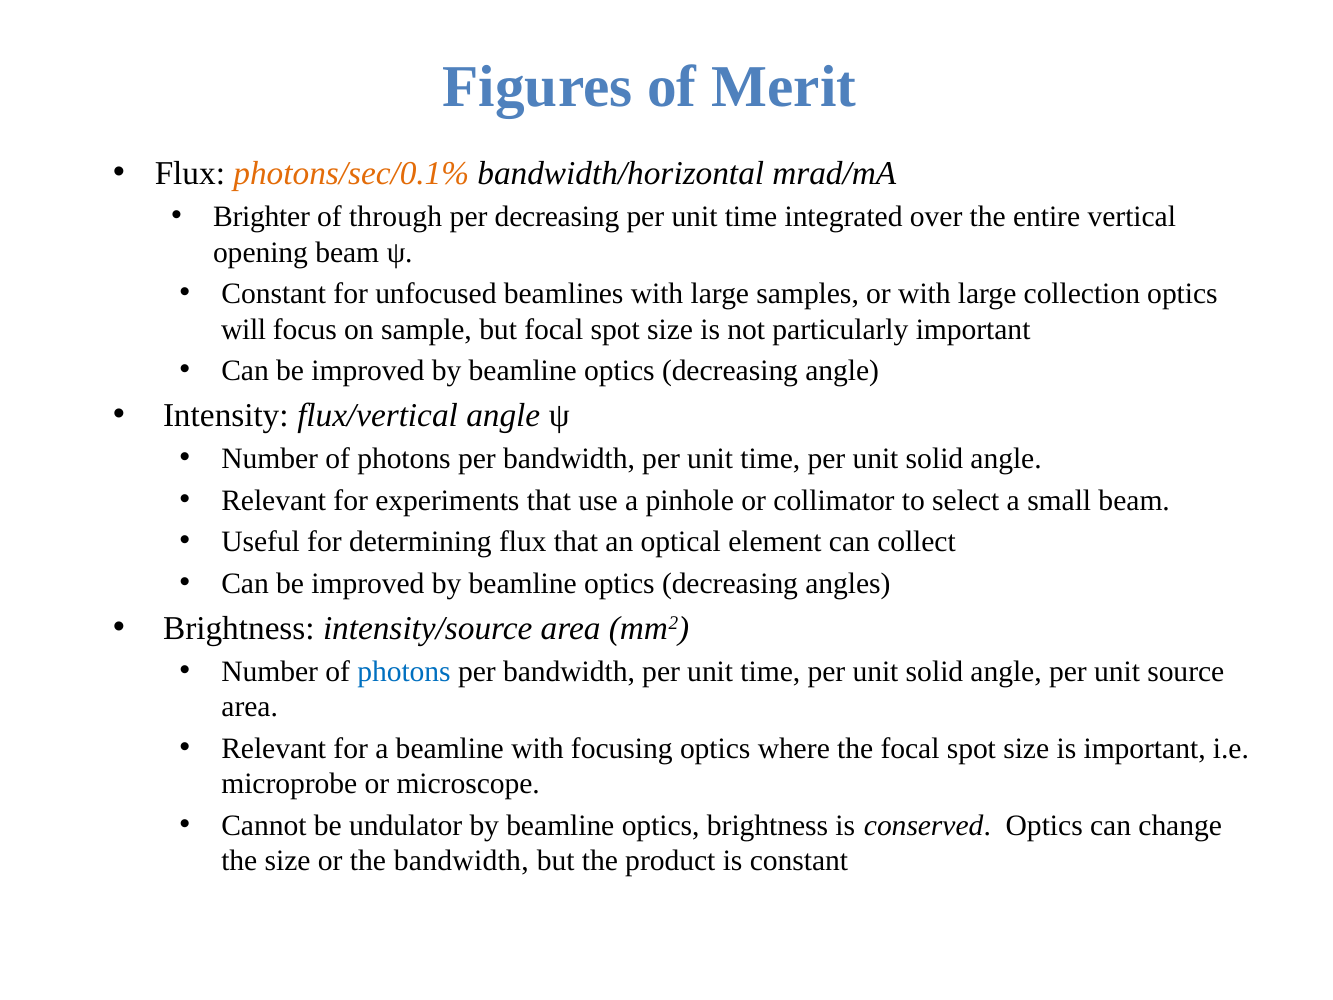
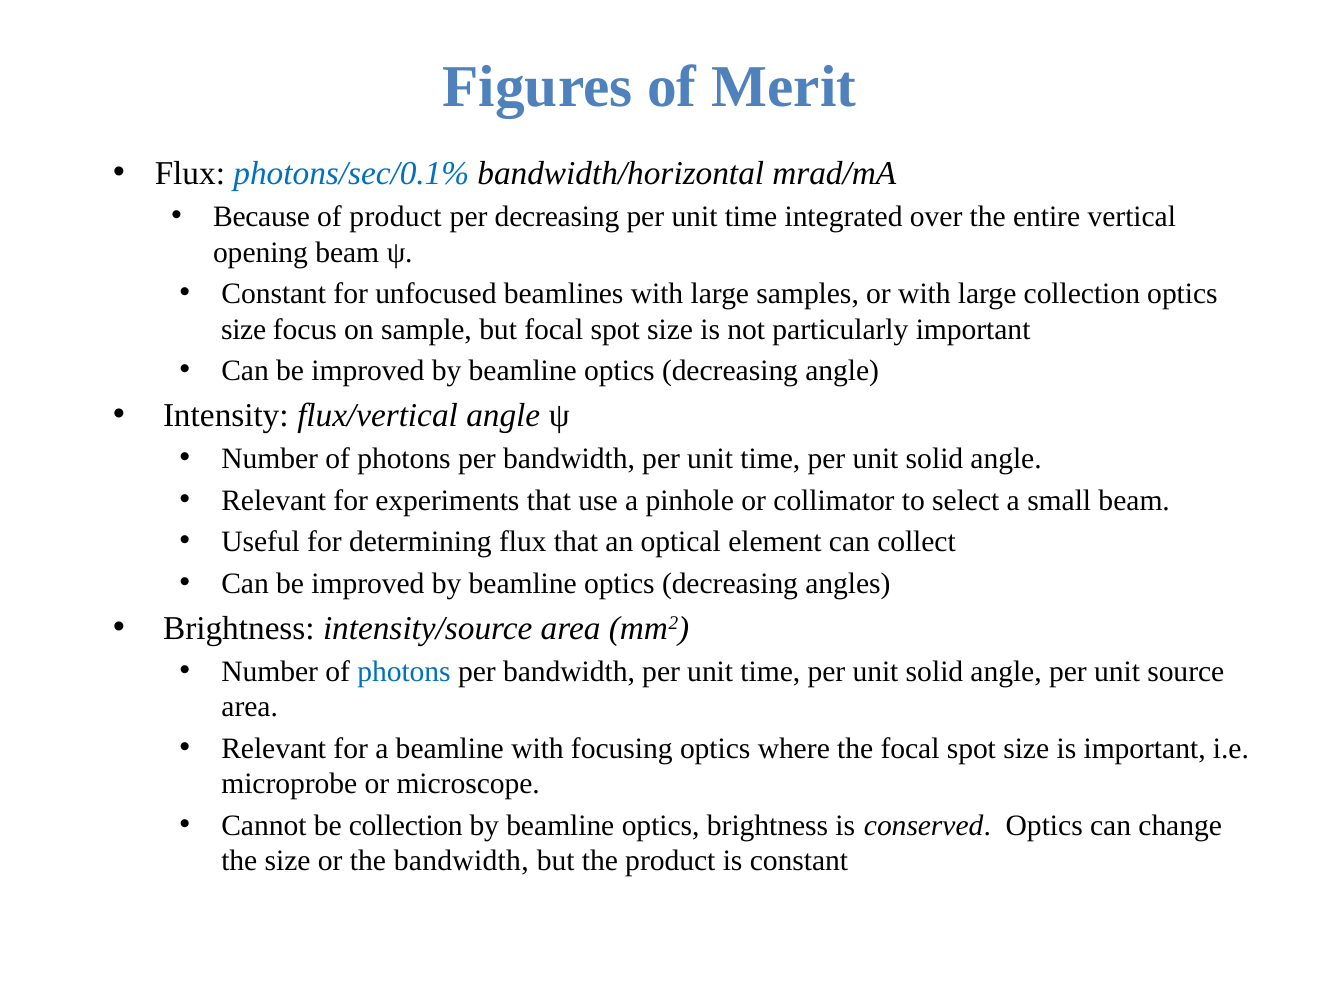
photons/sec/0.1% colour: orange -> blue
Brighter: Brighter -> Because
of through: through -> product
will at (244, 329): will -> size
be undulator: undulator -> collection
